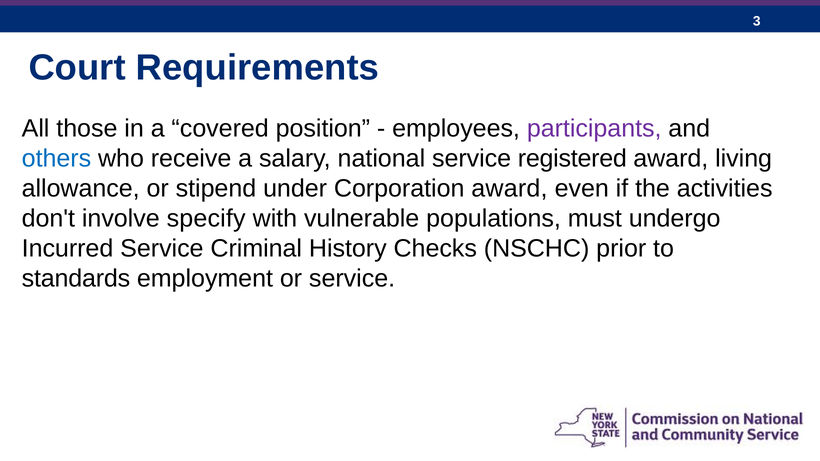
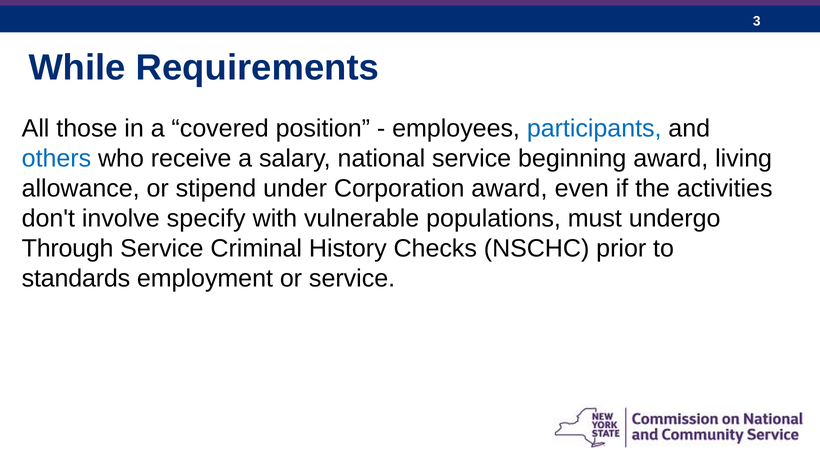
Court: Court -> While
participants colour: purple -> blue
registered: registered -> beginning
Incurred: Incurred -> Through
